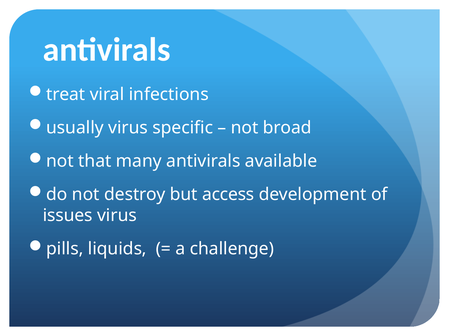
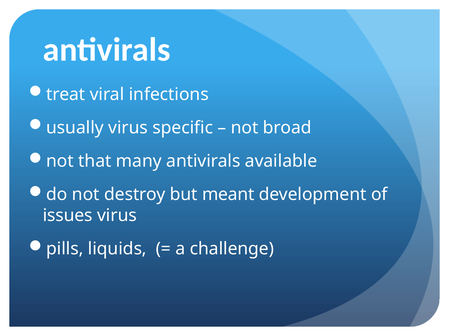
access: access -> meant
